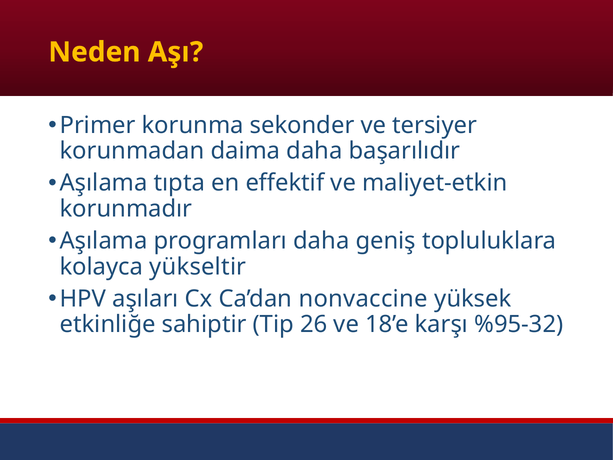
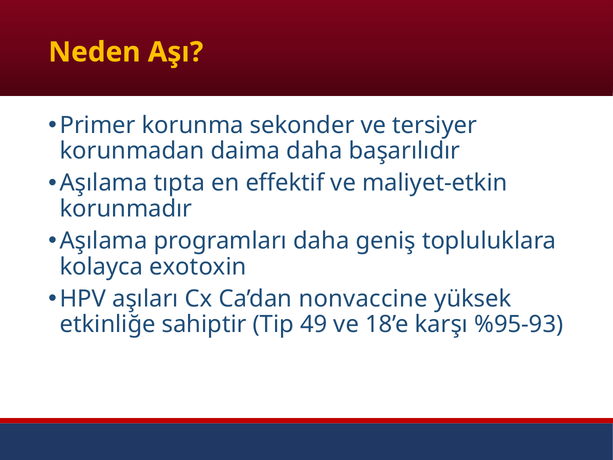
yükseltir: yükseltir -> exotoxin
26: 26 -> 49
%95-32: %95-32 -> %95-93
